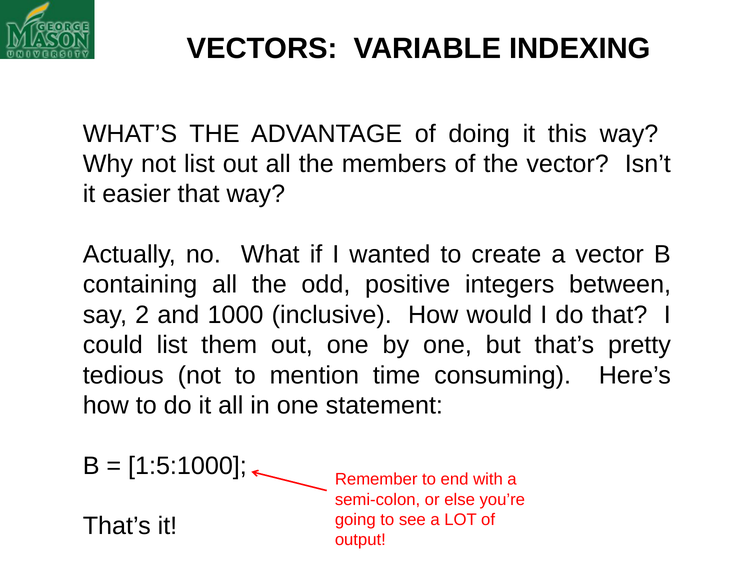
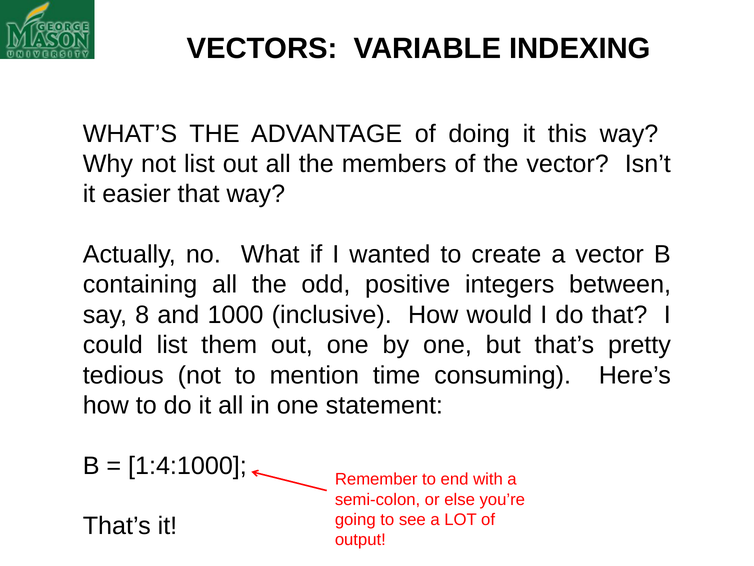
2: 2 -> 8
1:5:1000: 1:5:1000 -> 1:4:1000
